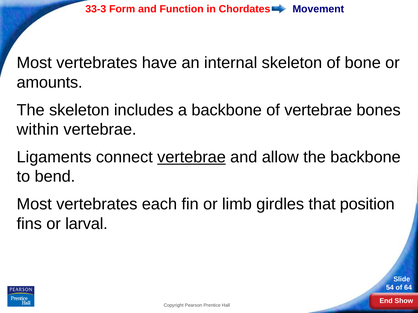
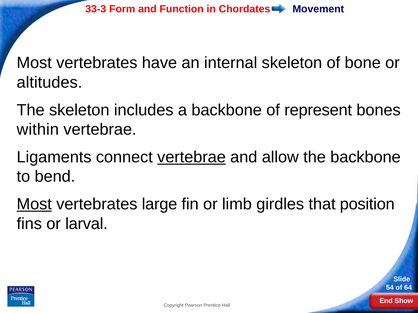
amounts: amounts -> altitudes
of vertebrae: vertebrae -> represent
Most at (34, 205) underline: none -> present
each: each -> large
